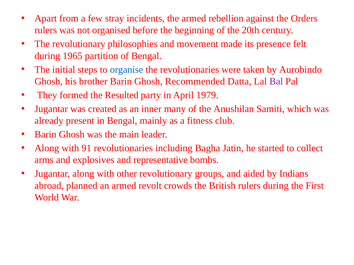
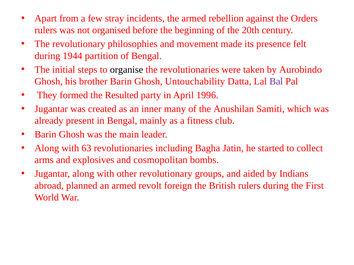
1965: 1965 -> 1944
organise colour: blue -> black
Recommended: Recommended -> Untouchability
1979: 1979 -> 1996
91: 91 -> 63
representative: representative -> cosmopolitan
crowds: crowds -> foreign
